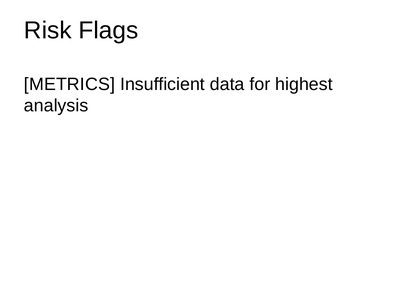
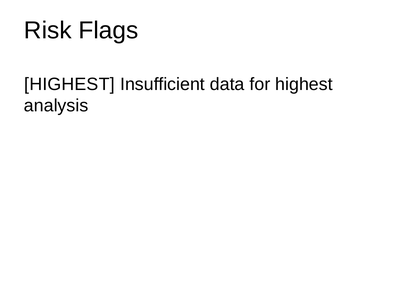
METRICS at (69, 84): METRICS -> HIGHEST
